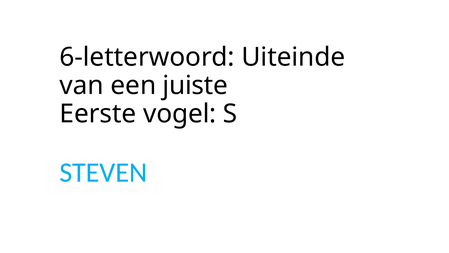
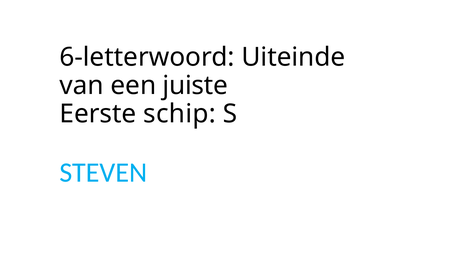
vogel: vogel -> schip
